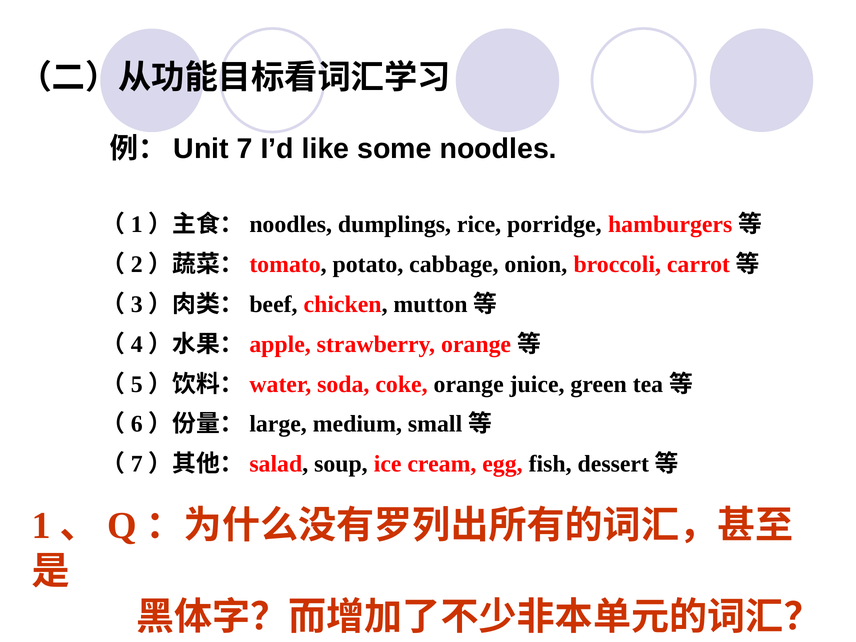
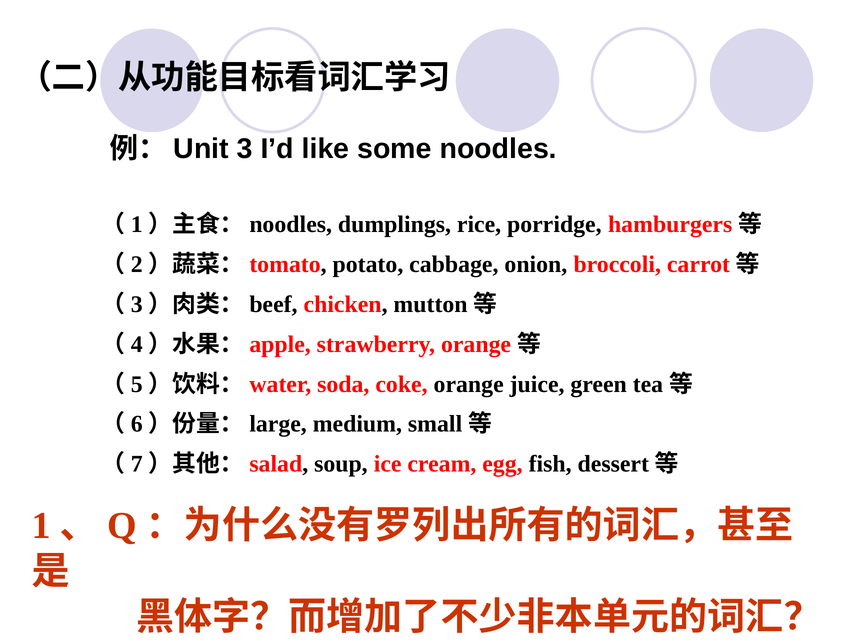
7: 7 -> 3
